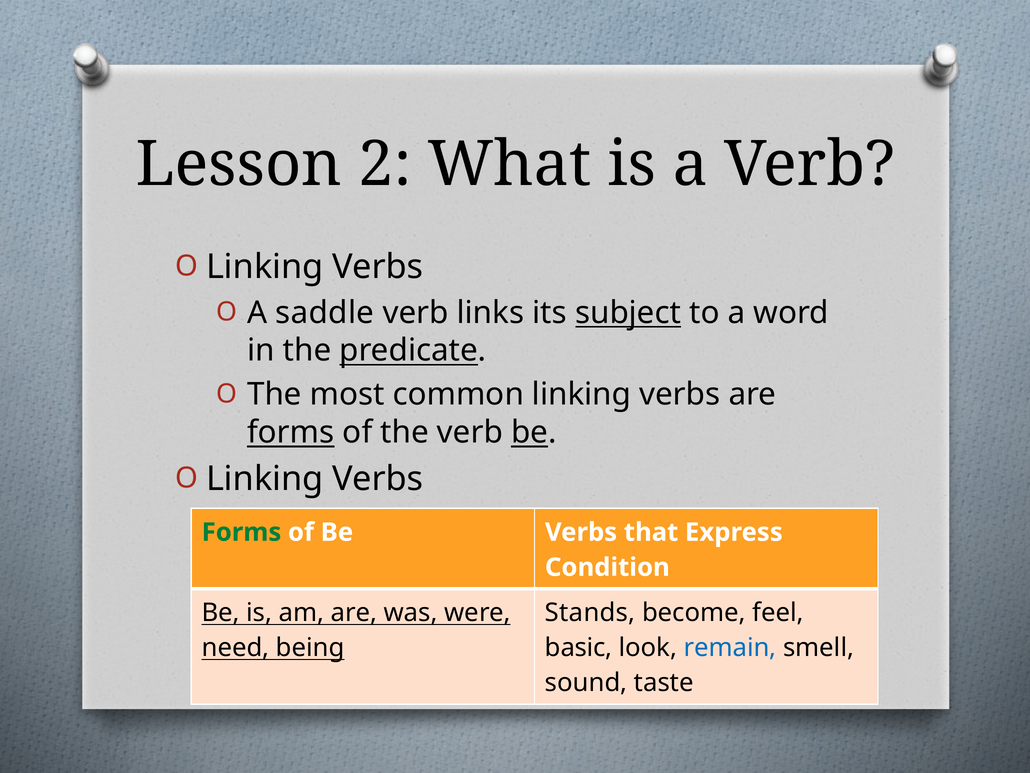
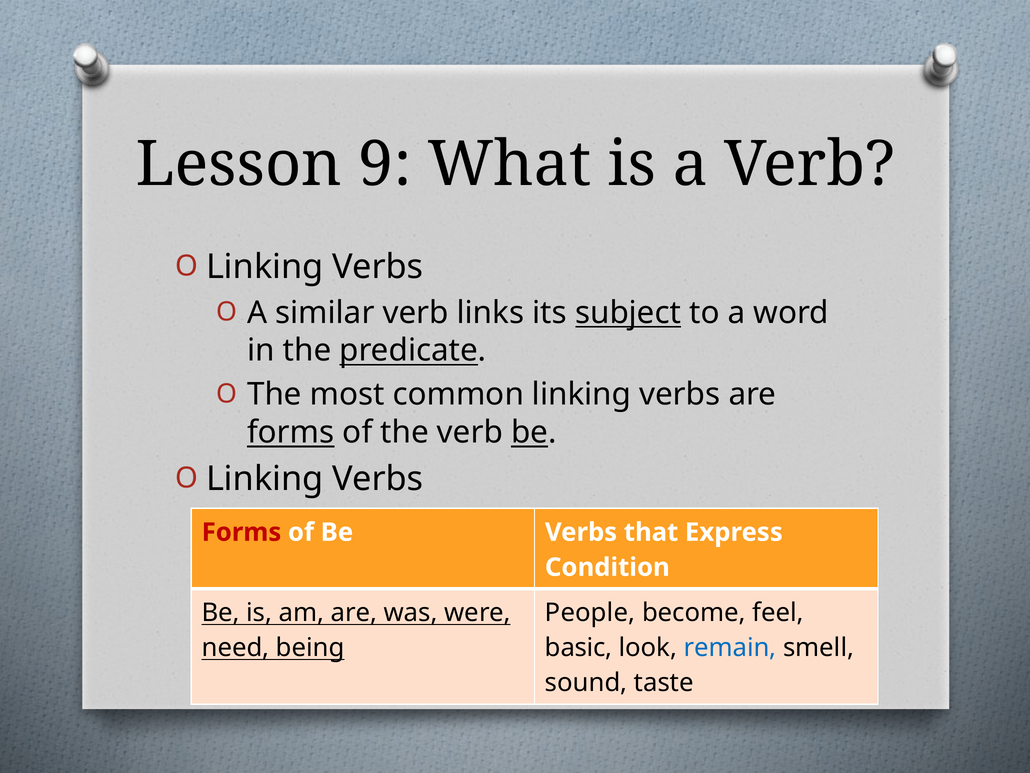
2: 2 -> 9
saddle: saddle -> similar
Forms at (241, 532) colour: green -> red
Stands: Stands -> People
